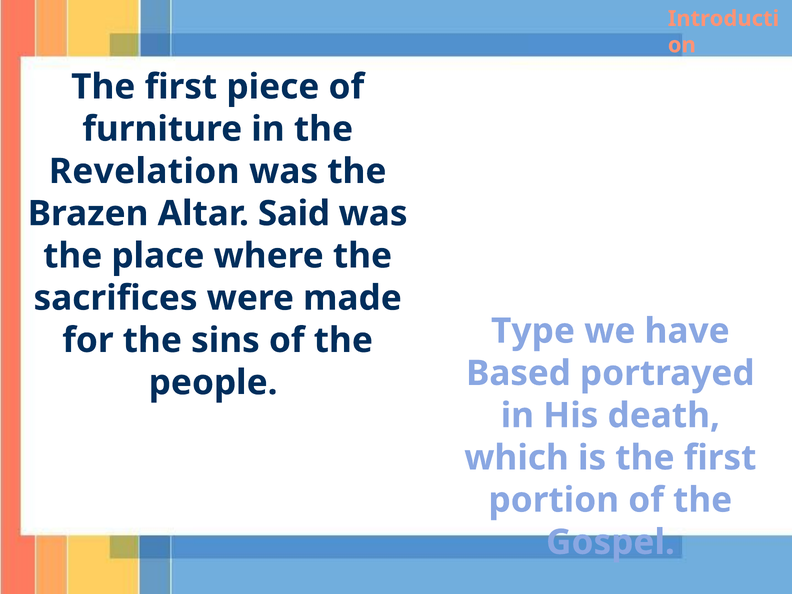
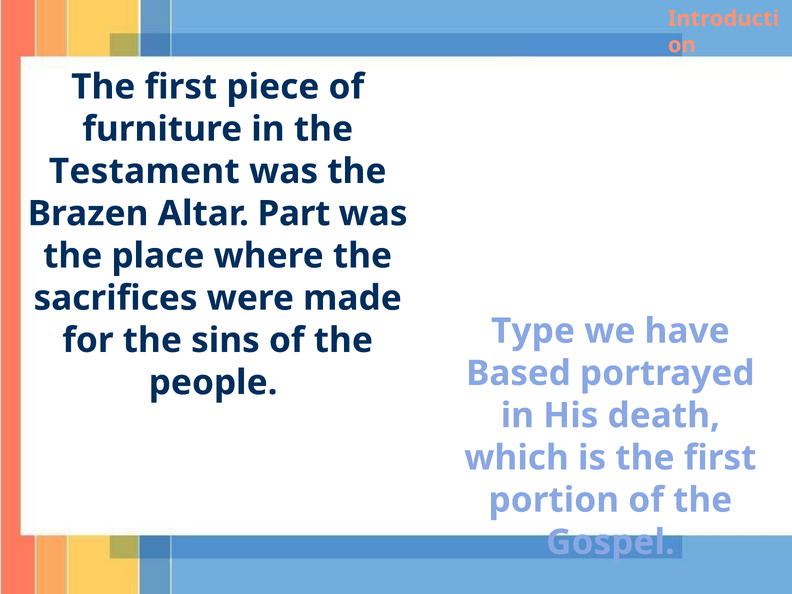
Revelation: Revelation -> Testament
Said: Said -> Part
